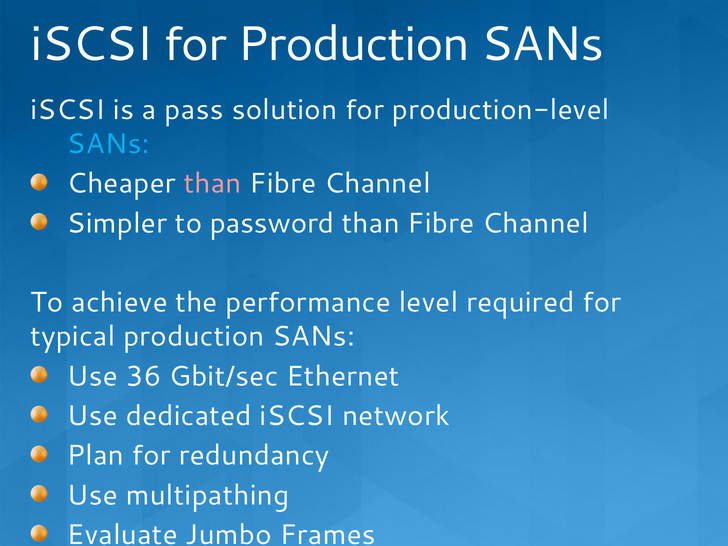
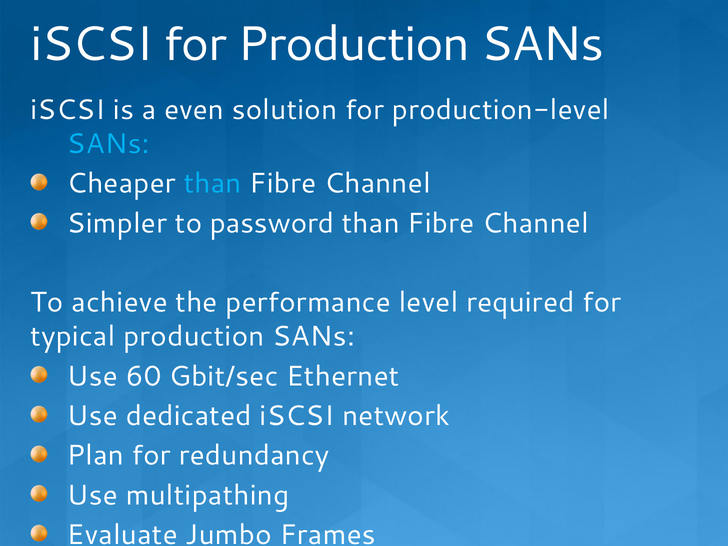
pass: pass -> even
than at (213, 184) colour: pink -> light blue
36: 36 -> 60
